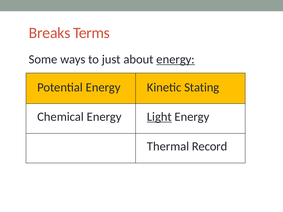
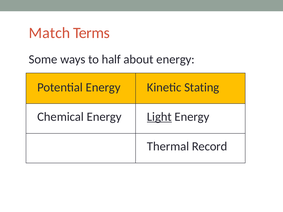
Breaks: Breaks -> Match
just: just -> half
energy at (176, 59) underline: present -> none
